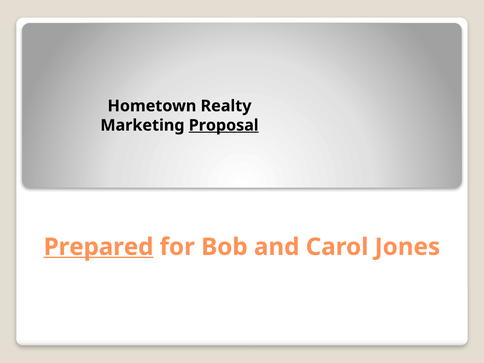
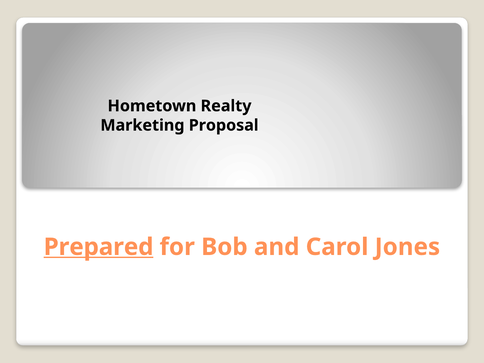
Proposal underline: present -> none
